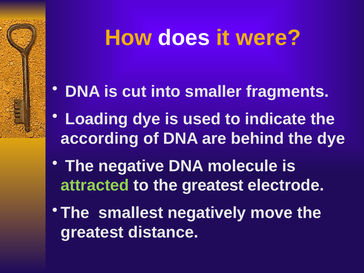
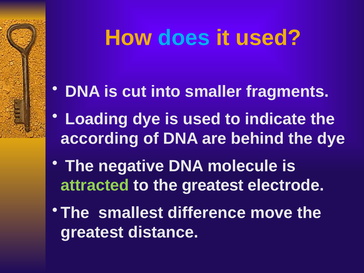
does colour: white -> light blue
it were: were -> used
negatively: negatively -> difference
